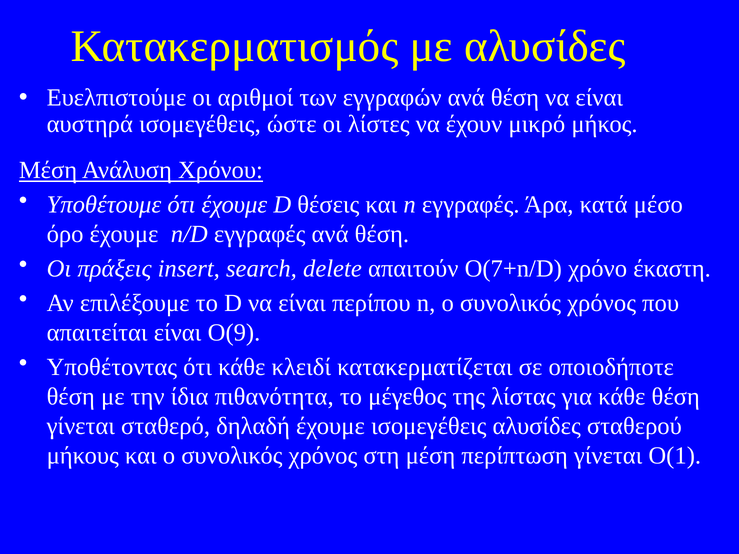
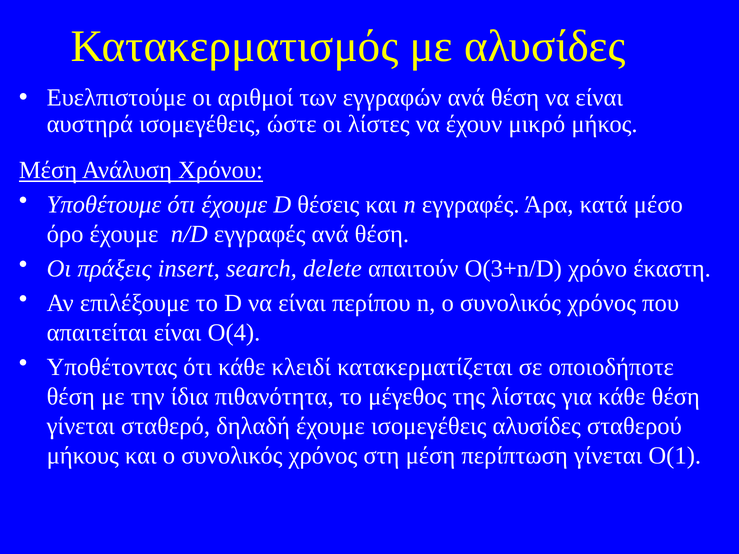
O(7+n/D: O(7+n/D -> O(3+n/D
O(9: O(9 -> O(4
